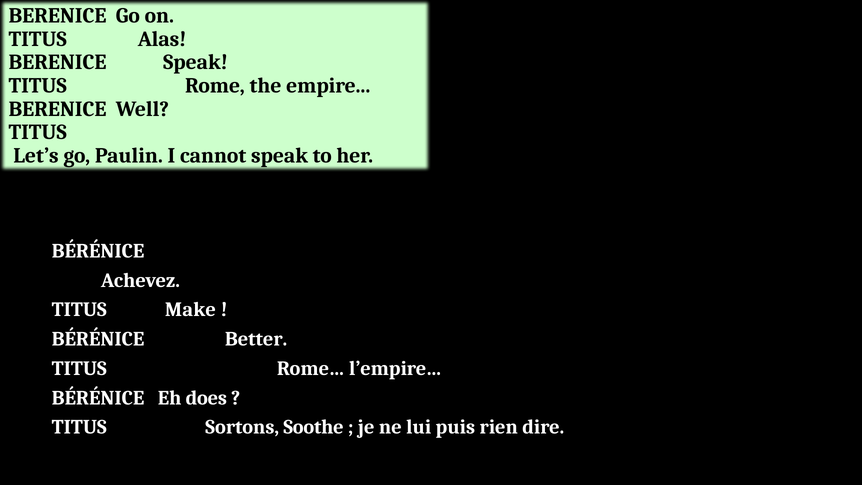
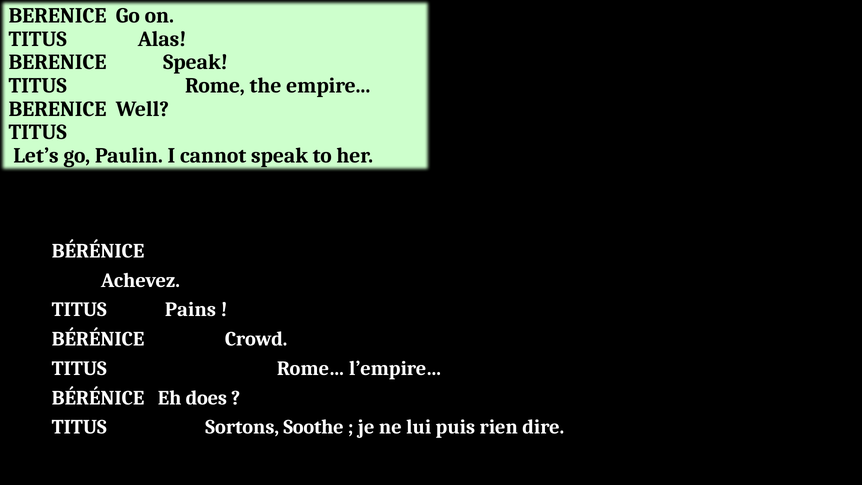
Make: Make -> Pains
Better: Better -> Crowd
